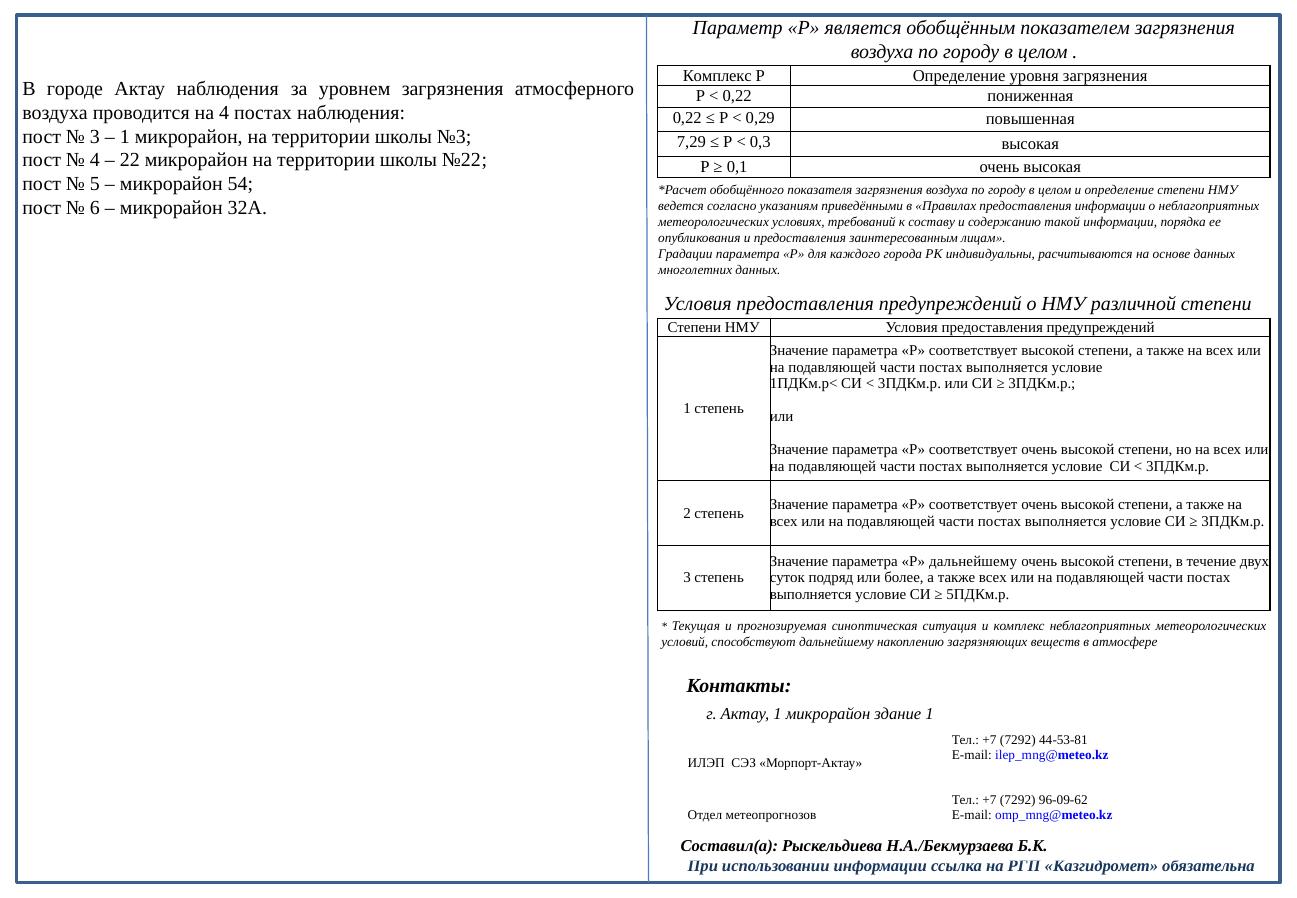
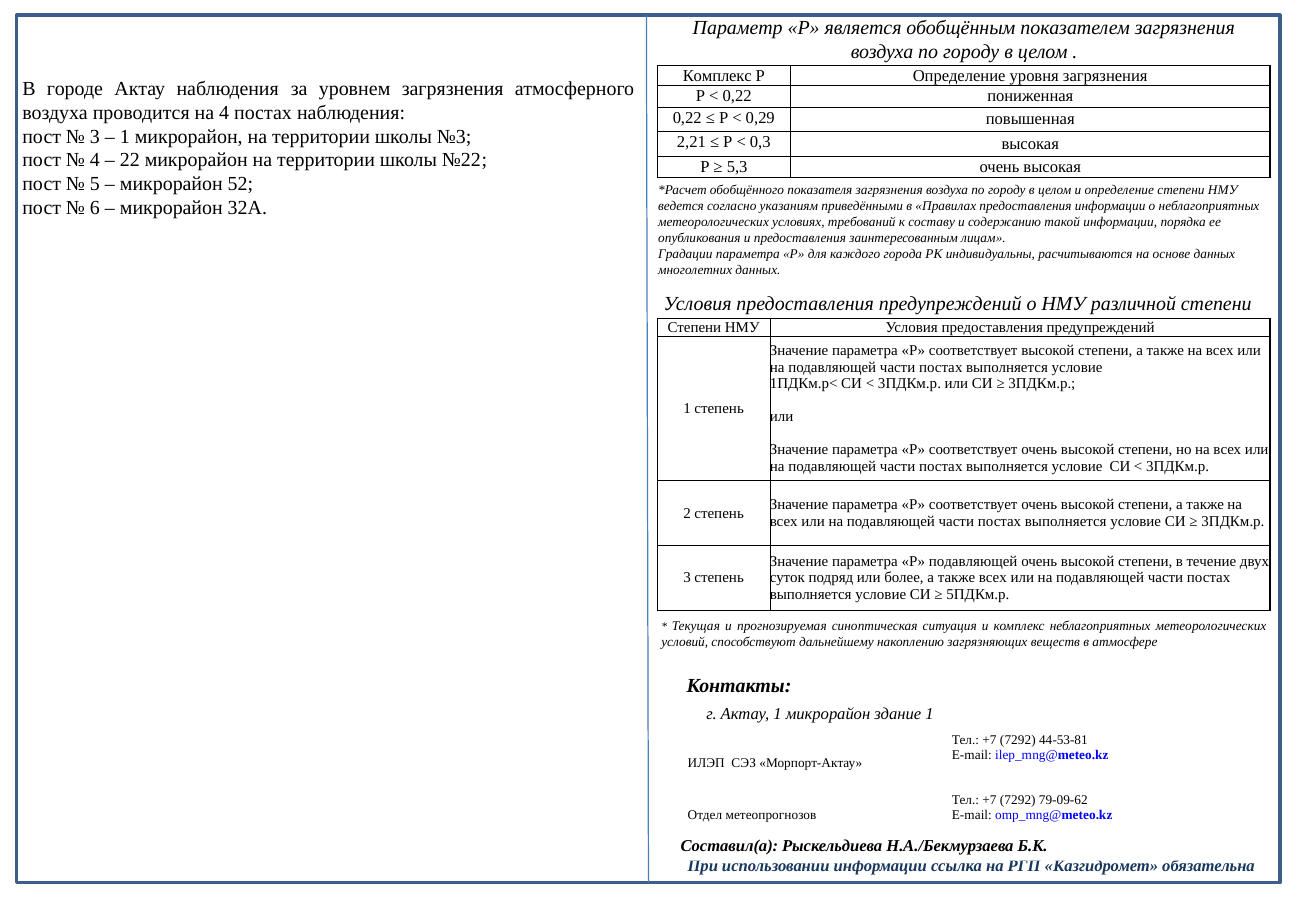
7,29: 7,29 -> 2,21
0,1: 0,1 -> 5,3
54: 54 -> 52
Р дальнейшему: дальнейшему -> подавляющей
96-09-62: 96-09-62 -> 79-09-62
